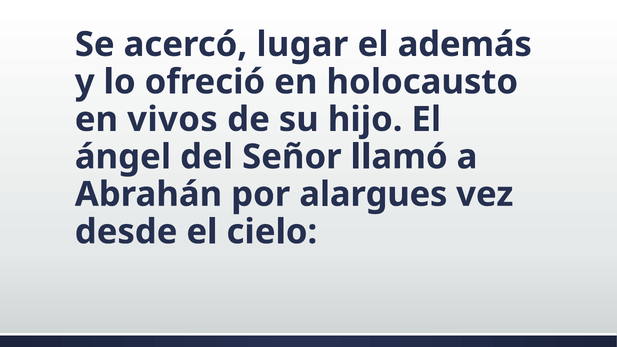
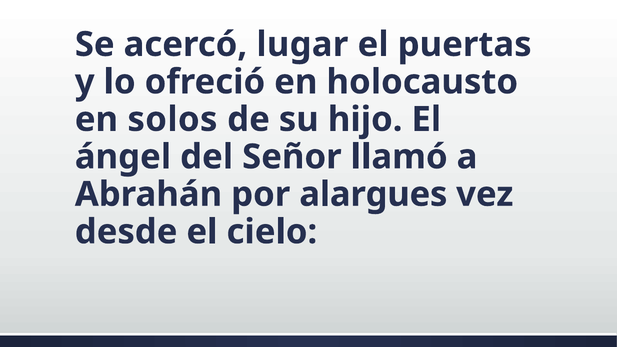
además: además -> puertas
vivos: vivos -> solos
